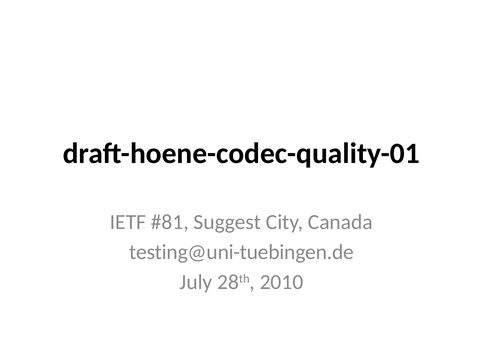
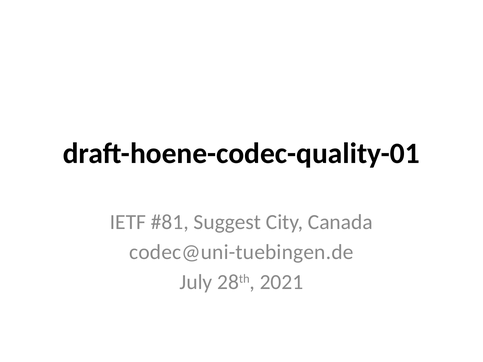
testing@uni-tuebingen.de: testing@uni-tuebingen.de -> codec@uni-tuebingen.de
2010: 2010 -> 2021
